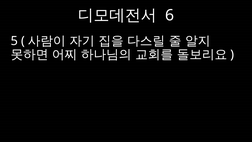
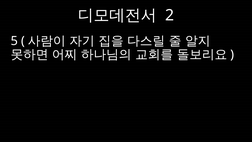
6: 6 -> 2
